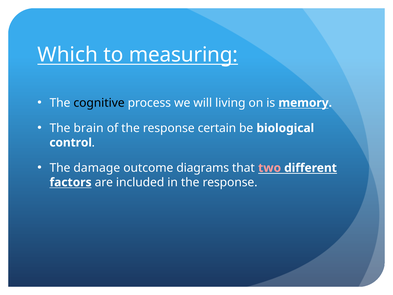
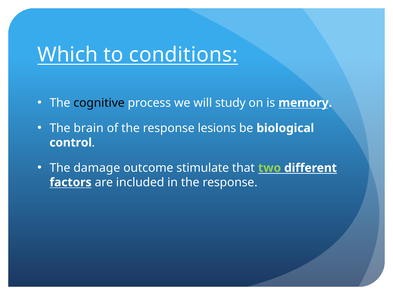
measuring: measuring -> conditions
living: living -> study
certain: certain -> lesions
diagrams: diagrams -> stimulate
two colour: pink -> light green
